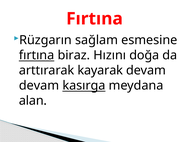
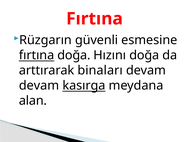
sağlam: sağlam -> güvenli
fırtına biraz: biraz -> doğa
kayarak: kayarak -> binaları
